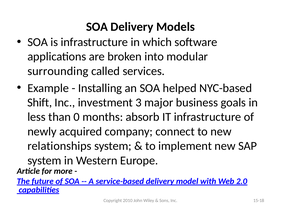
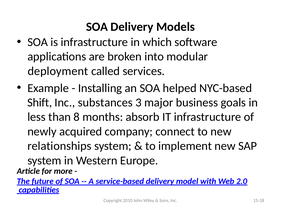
surrounding: surrounding -> deployment
investment: investment -> substances
0: 0 -> 8
